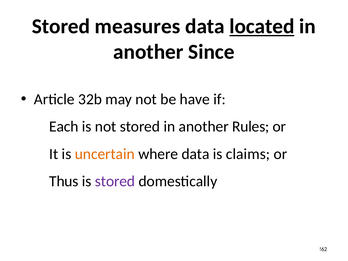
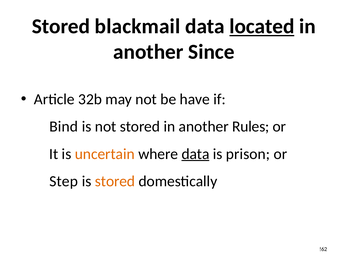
measures: measures -> blackmail
Each: Each -> Bind
data at (195, 154) underline: none -> present
claims: claims -> prison
Thus: Thus -> Step
stored at (115, 181) colour: purple -> orange
